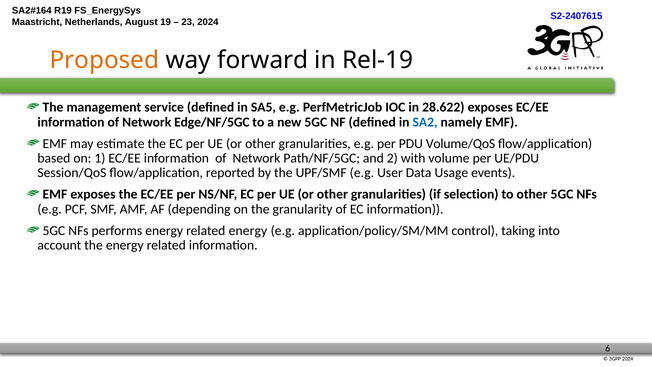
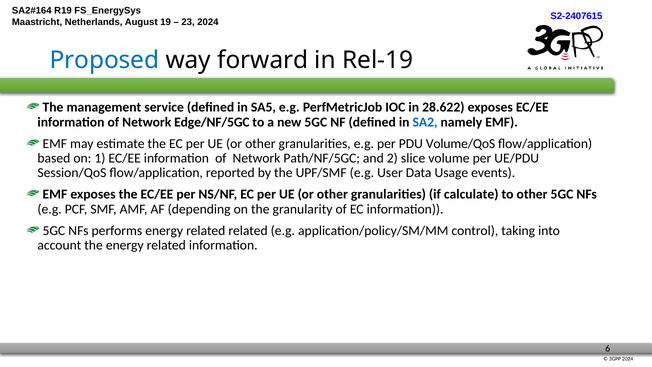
Proposed colour: orange -> blue
with: with -> slice
selection: selection -> calculate
related energy: energy -> related
